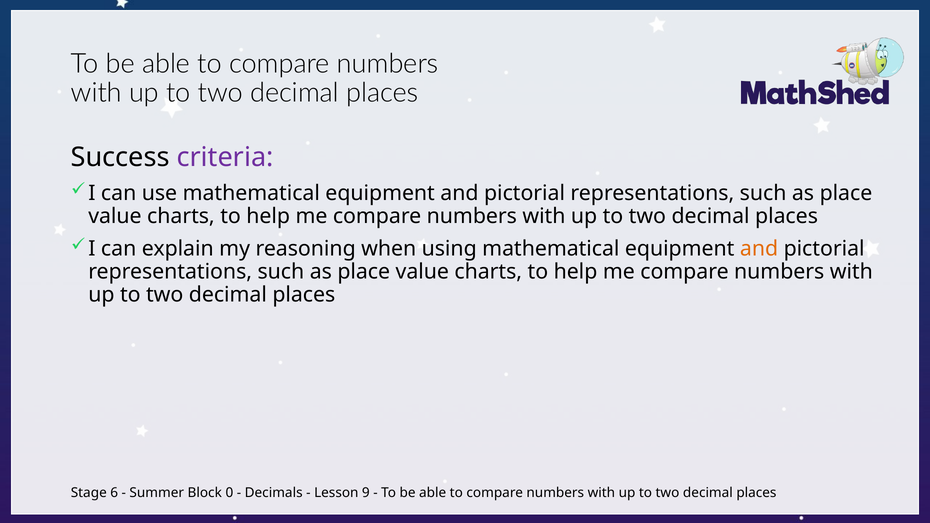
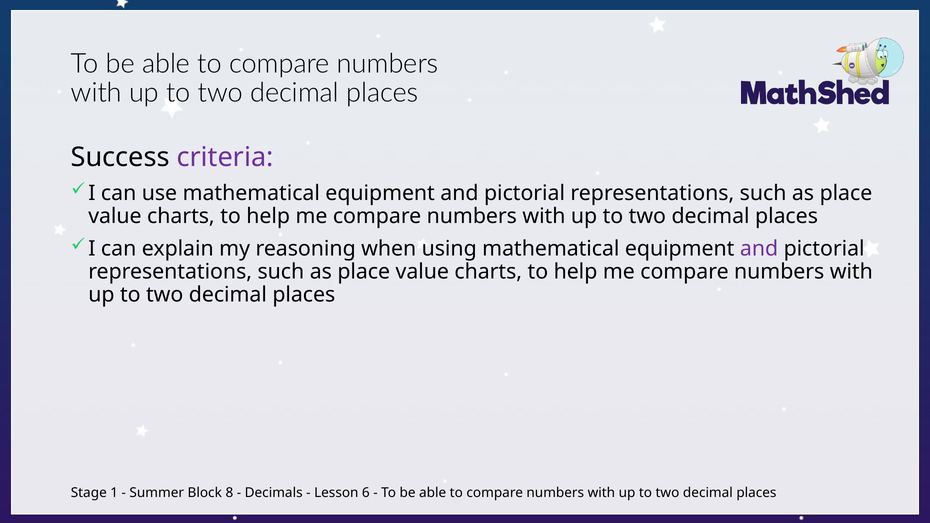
and at (759, 249) colour: orange -> purple
6: 6 -> 1
0: 0 -> 8
9: 9 -> 6
